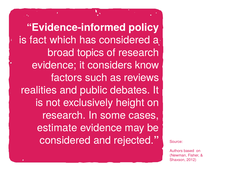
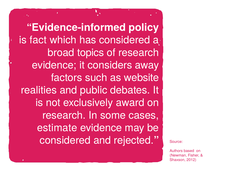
know: know -> away
reviews: reviews -> website
height: height -> award
